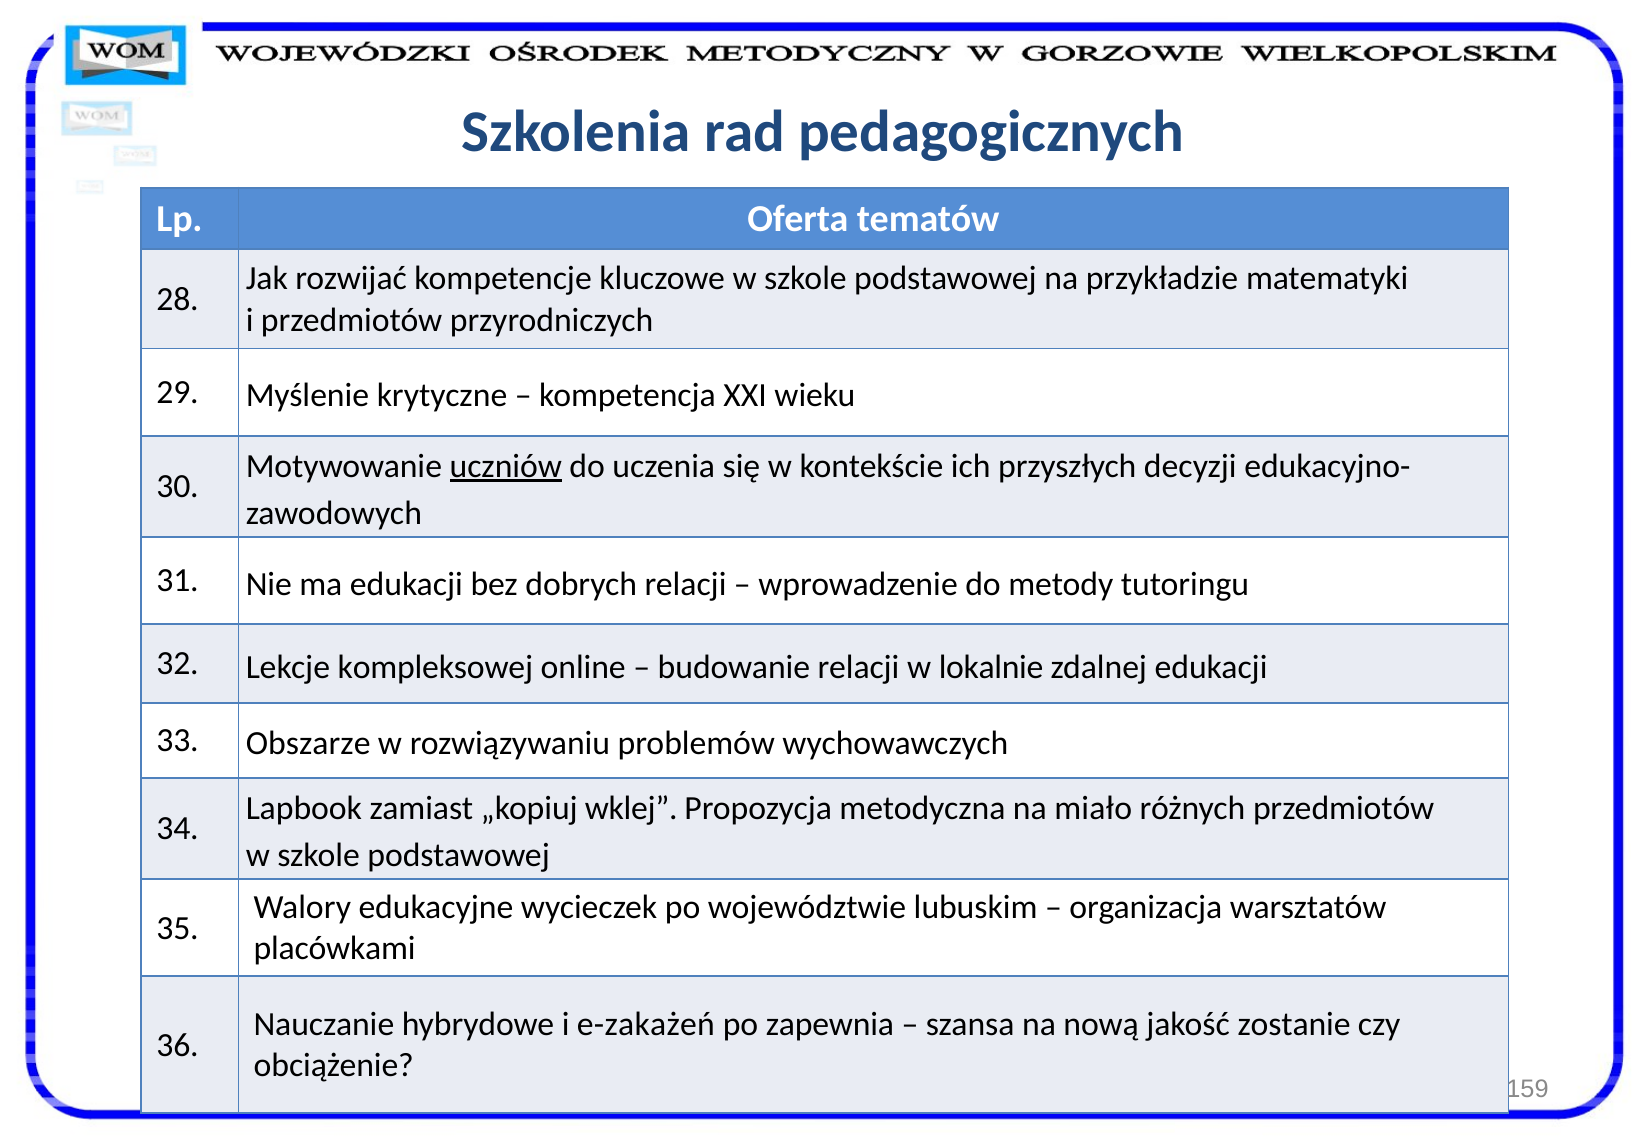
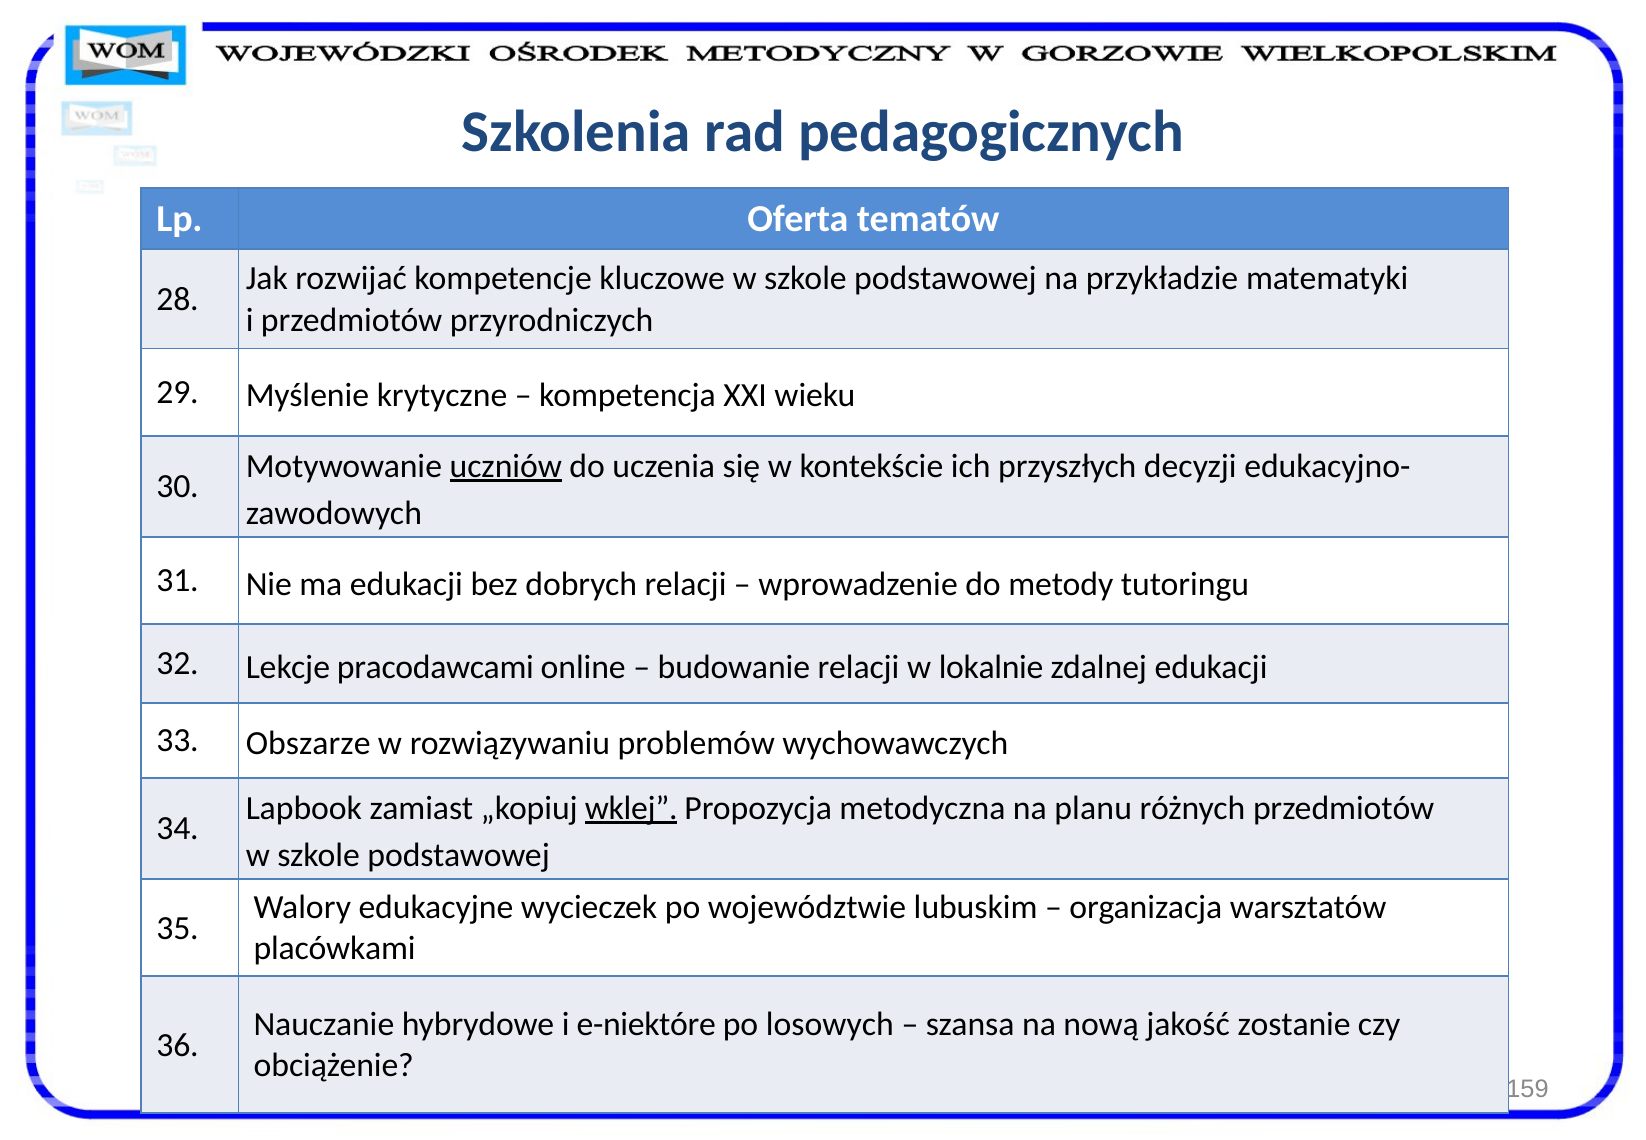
kompleksowej: kompleksowej -> pracodawcami
wklej underline: none -> present
miało: miało -> planu
e-zakażeń: e-zakażeń -> e-niektóre
zapewnia: zapewnia -> losowych
